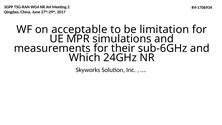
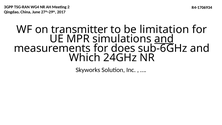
acceptable: acceptable -> transmitter
and at (164, 39) underline: none -> present
their: their -> does
